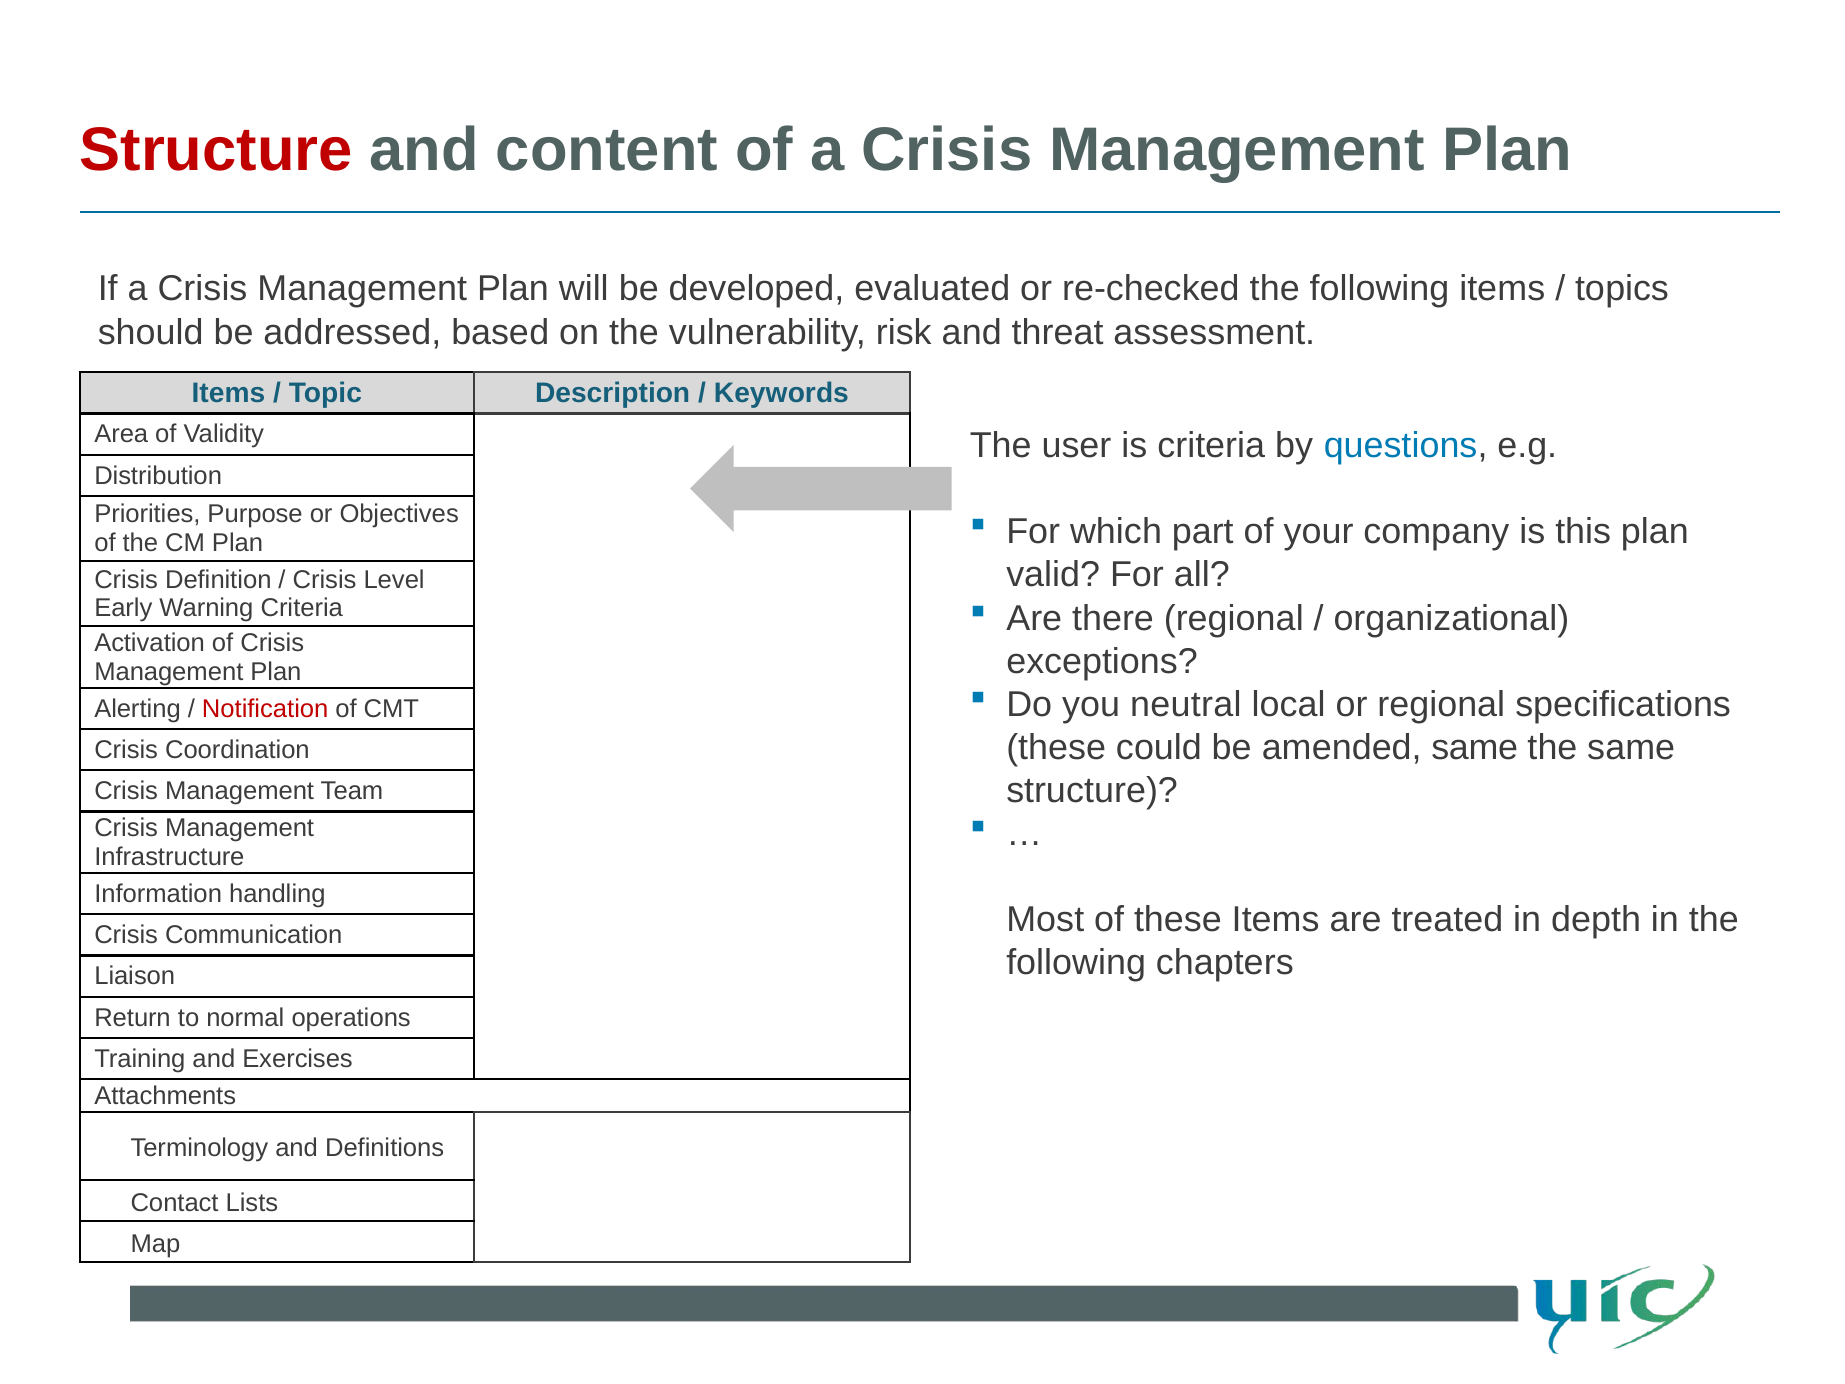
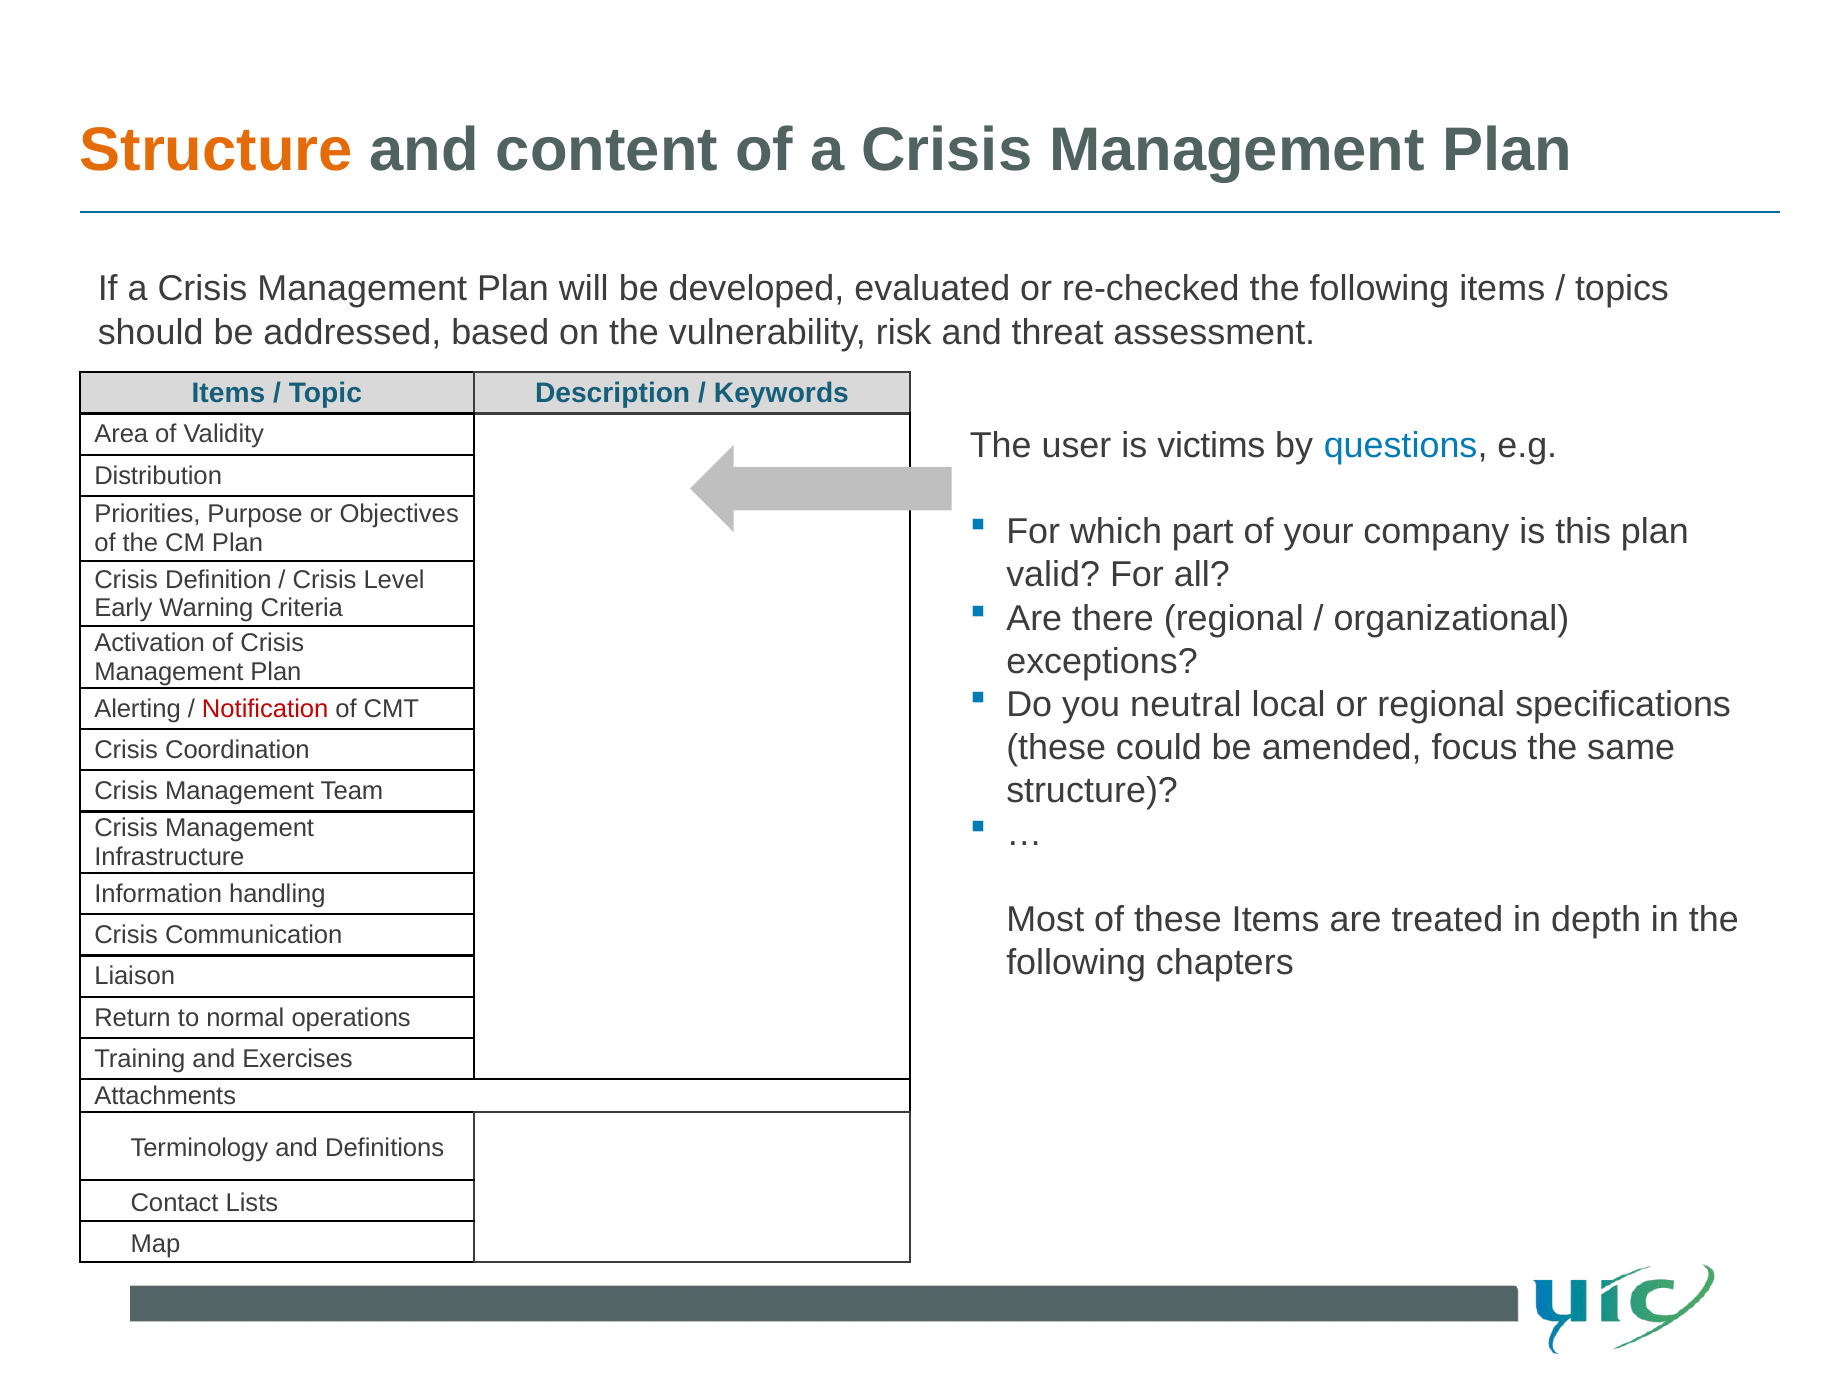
Structure at (216, 150) colour: red -> orange
is criteria: criteria -> victims
amended same: same -> focus
